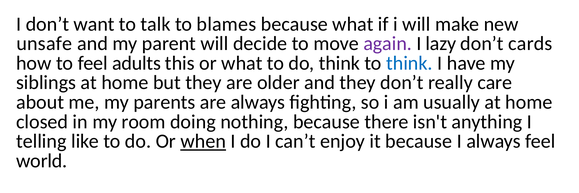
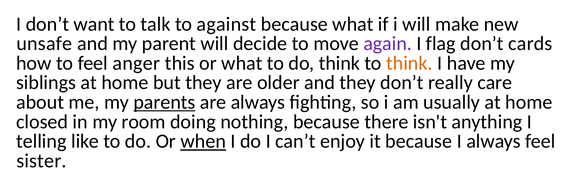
blames: blames -> against
lazy: lazy -> flag
adults: adults -> anger
think at (409, 63) colour: blue -> orange
parents underline: none -> present
world: world -> sister
